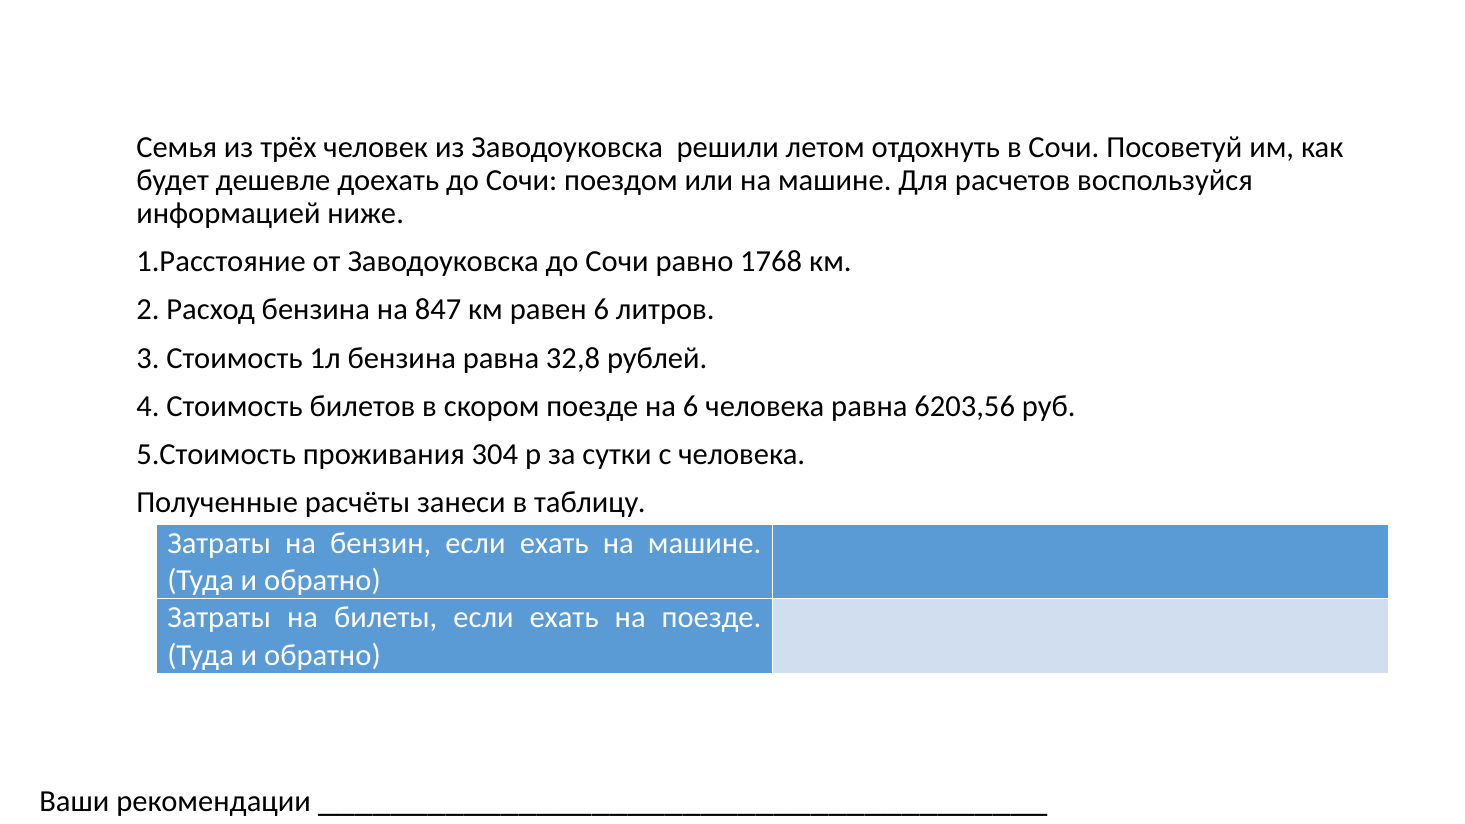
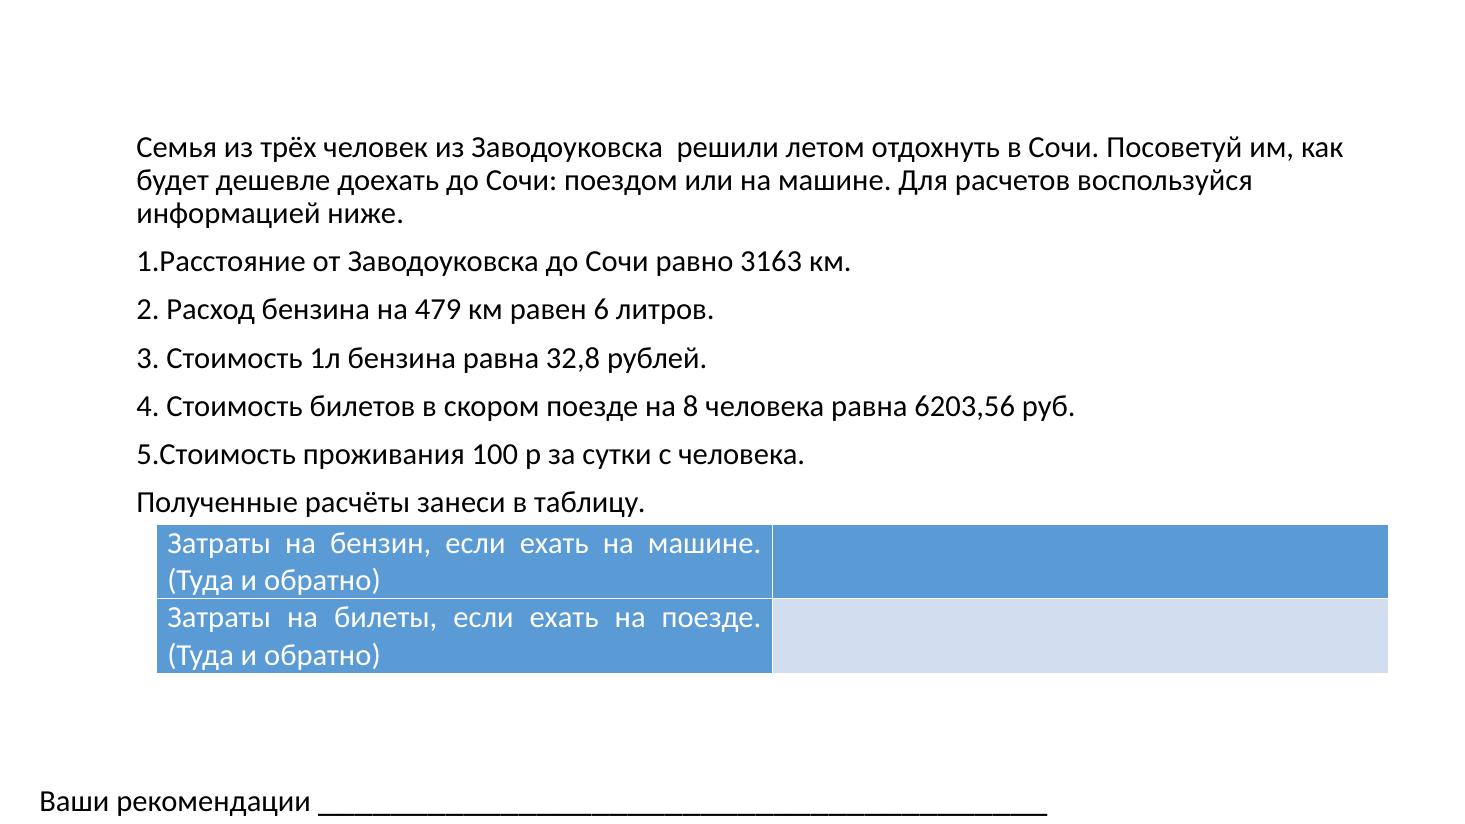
1768: 1768 -> 3163
847: 847 -> 479
на 6: 6 -> 8
304: 304 -> 100
